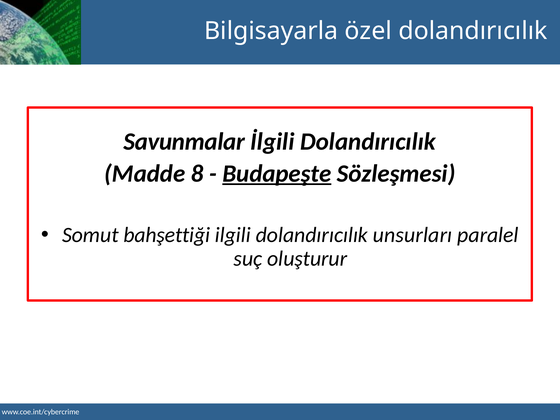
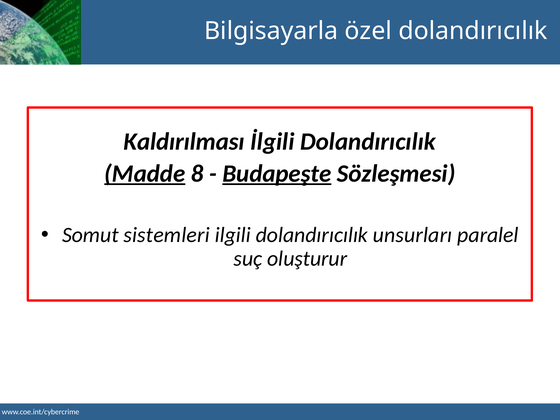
Savunmalar: Savunmalar -> Kaldırılması
Madde underline: none -> present
bahşettiği: bahşettiği -> sistemleri
